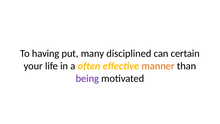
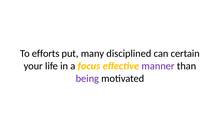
having: having -> efforts
often: often -> focus
manner colour: orange -> purple
